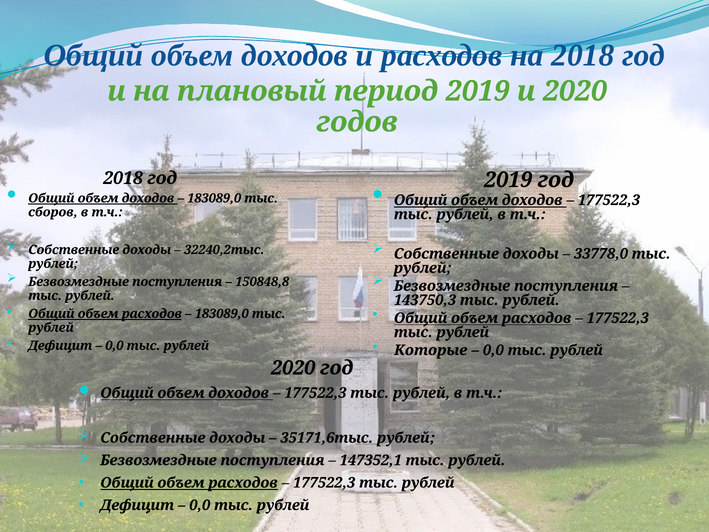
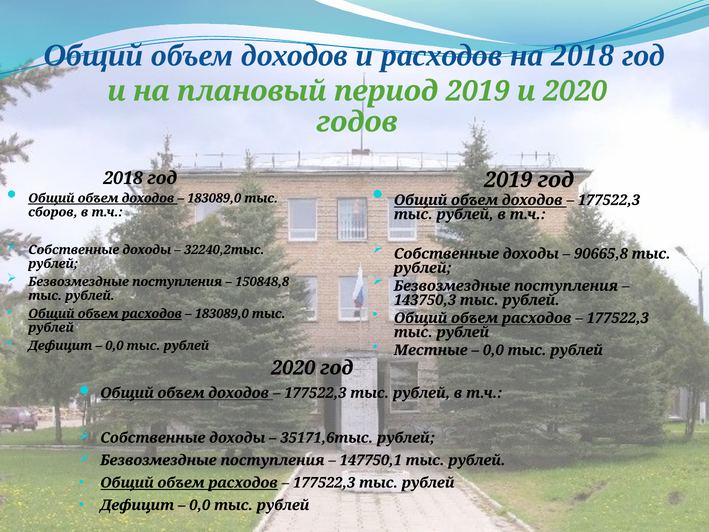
33778,0: 33778,0 -> 90665,8
Которые: Которые -> Местные
147352,1: 147352,1 -> 147750,1
